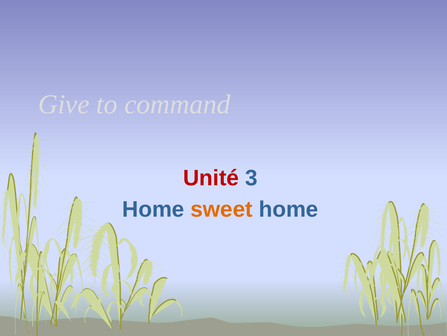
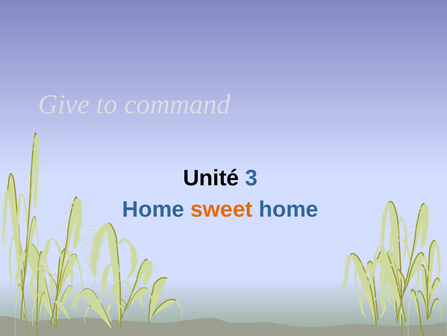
Unité colour: red -> black
